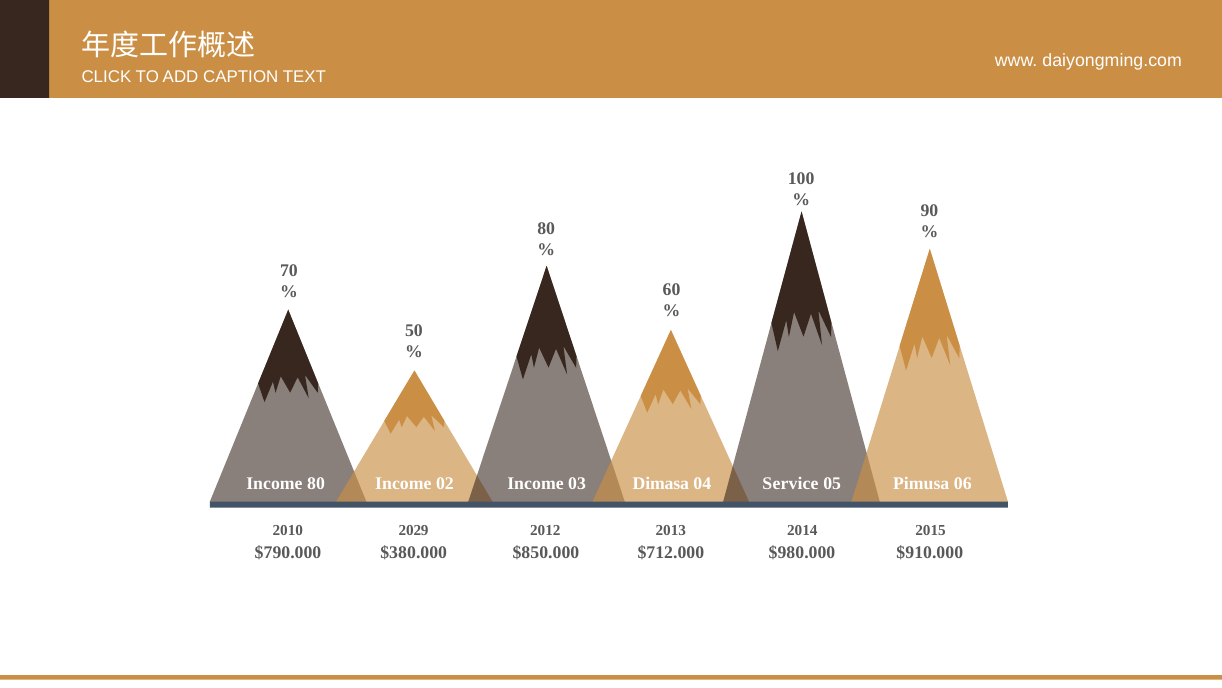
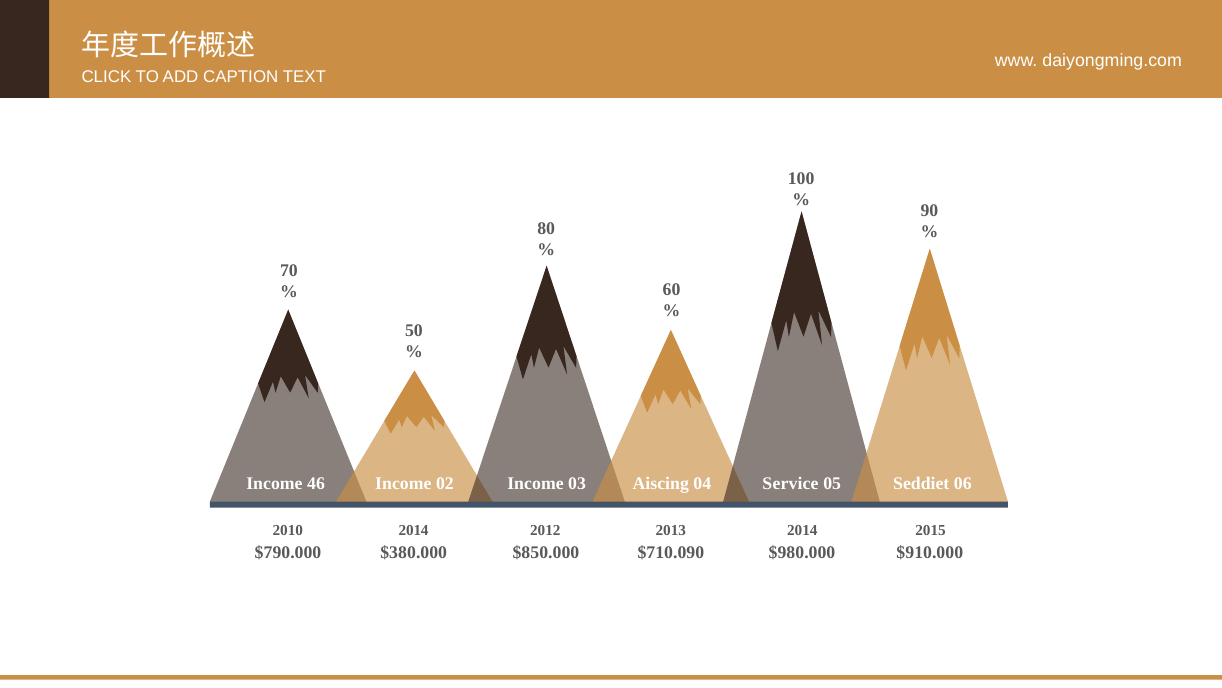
Income 80: 80 -> 46
Dimasa: Dimasa -> Aiscing
Pimusa: Pimusa -> Seddiet
2029 at (414, 530): 2029 -> 2014
$712.000: $712.000 -> $710.090
